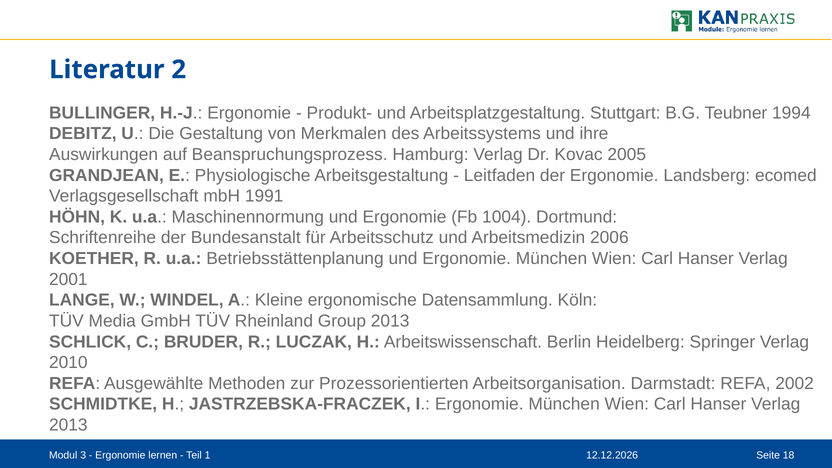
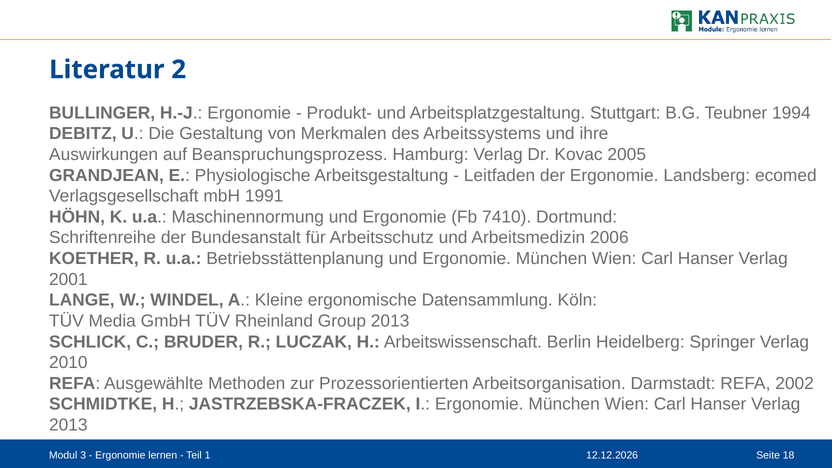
1004: 1004 -> 7410
